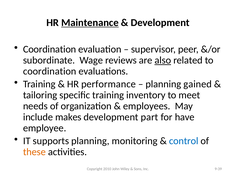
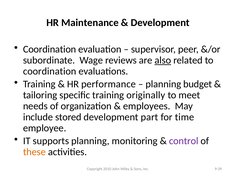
Maintenance underline: present -> none
gained: gained -> budget
inventory: inventory -> originally
makes: makes -> stored
have: have -> time
control colour: blue -> purple
